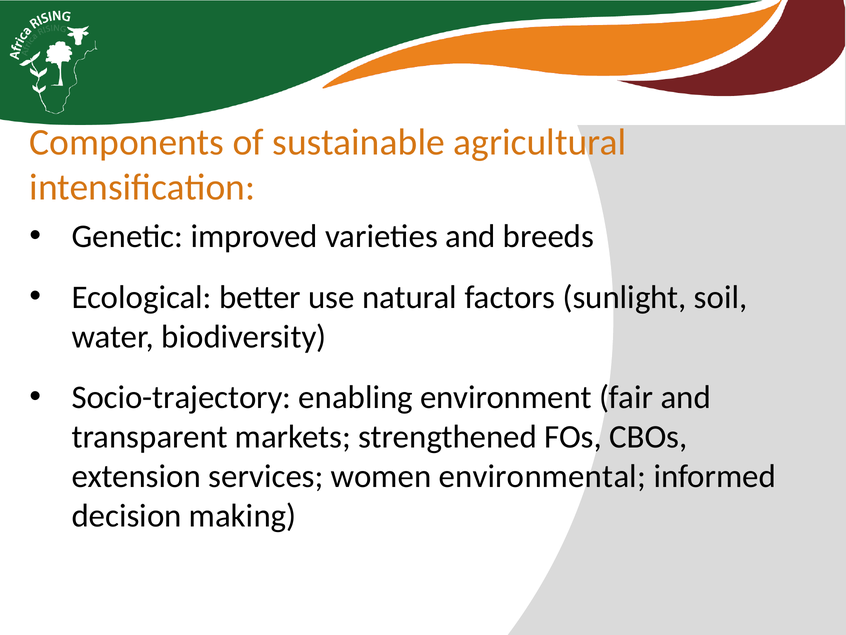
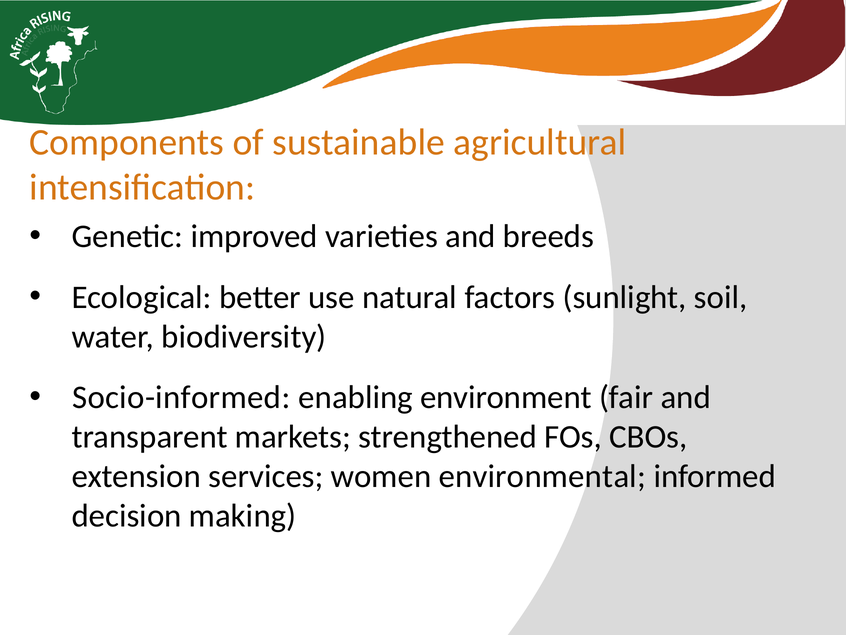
Socio-trajectory: Socio-trajectory -> Socio-informed
